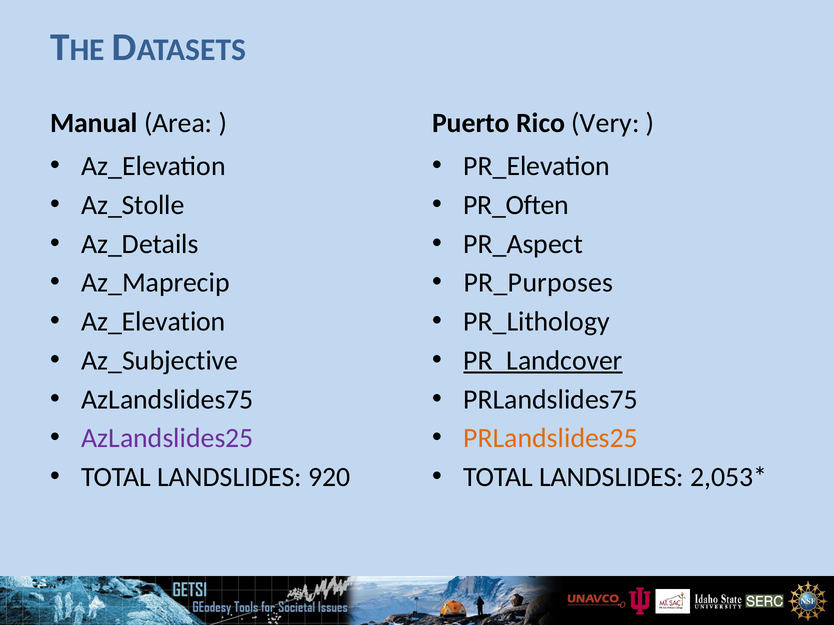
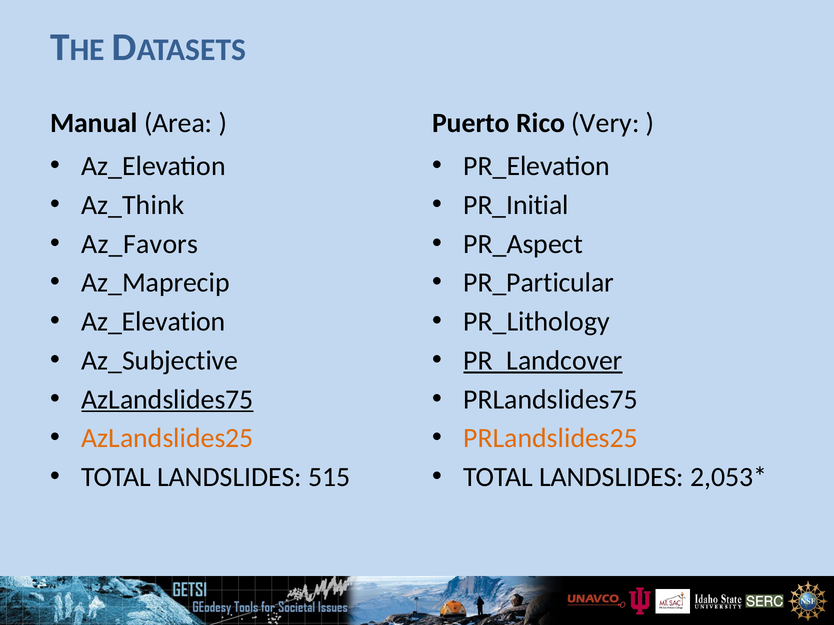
Az_Stolle: Az_Stolle -> Az_Think
PR_Often: PR_Often -> PR_Initial
Az_Details: Az_Details -> Az_Favors
PR_Purposes: PR_Purposes -> PR_Particular
AzLandslides75 underline: none -> present
AzLandslides25 colour: purple -> orange
920: 920 -> 515
